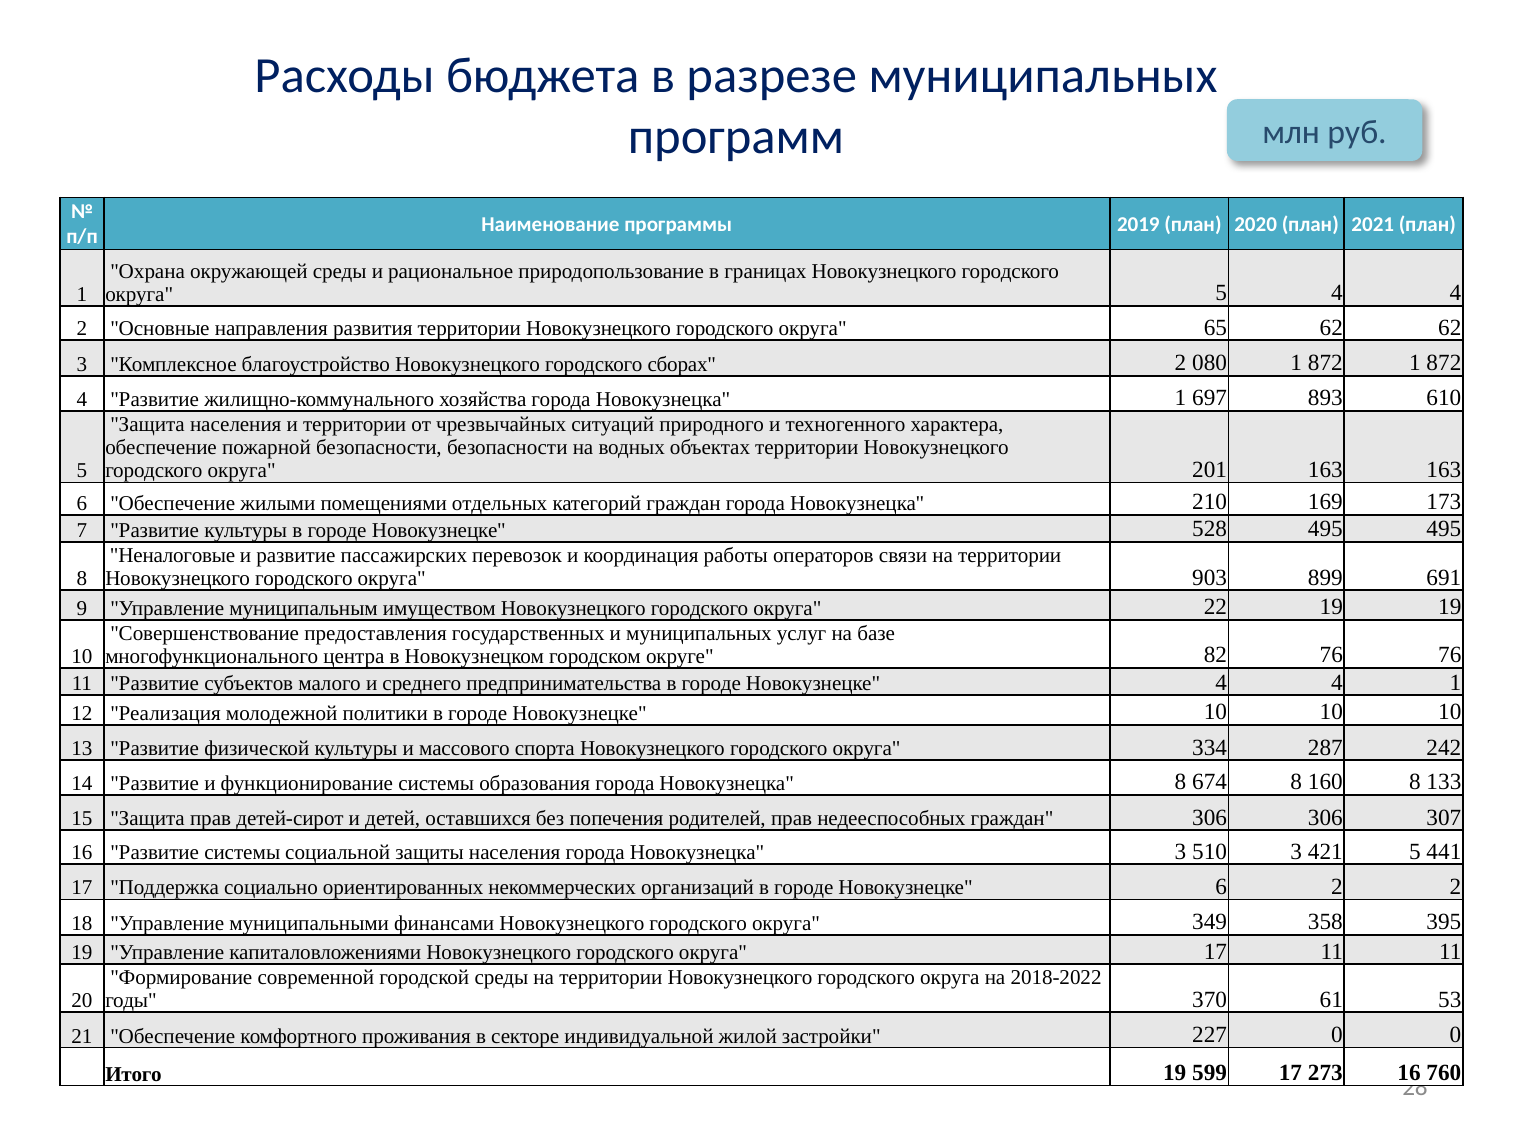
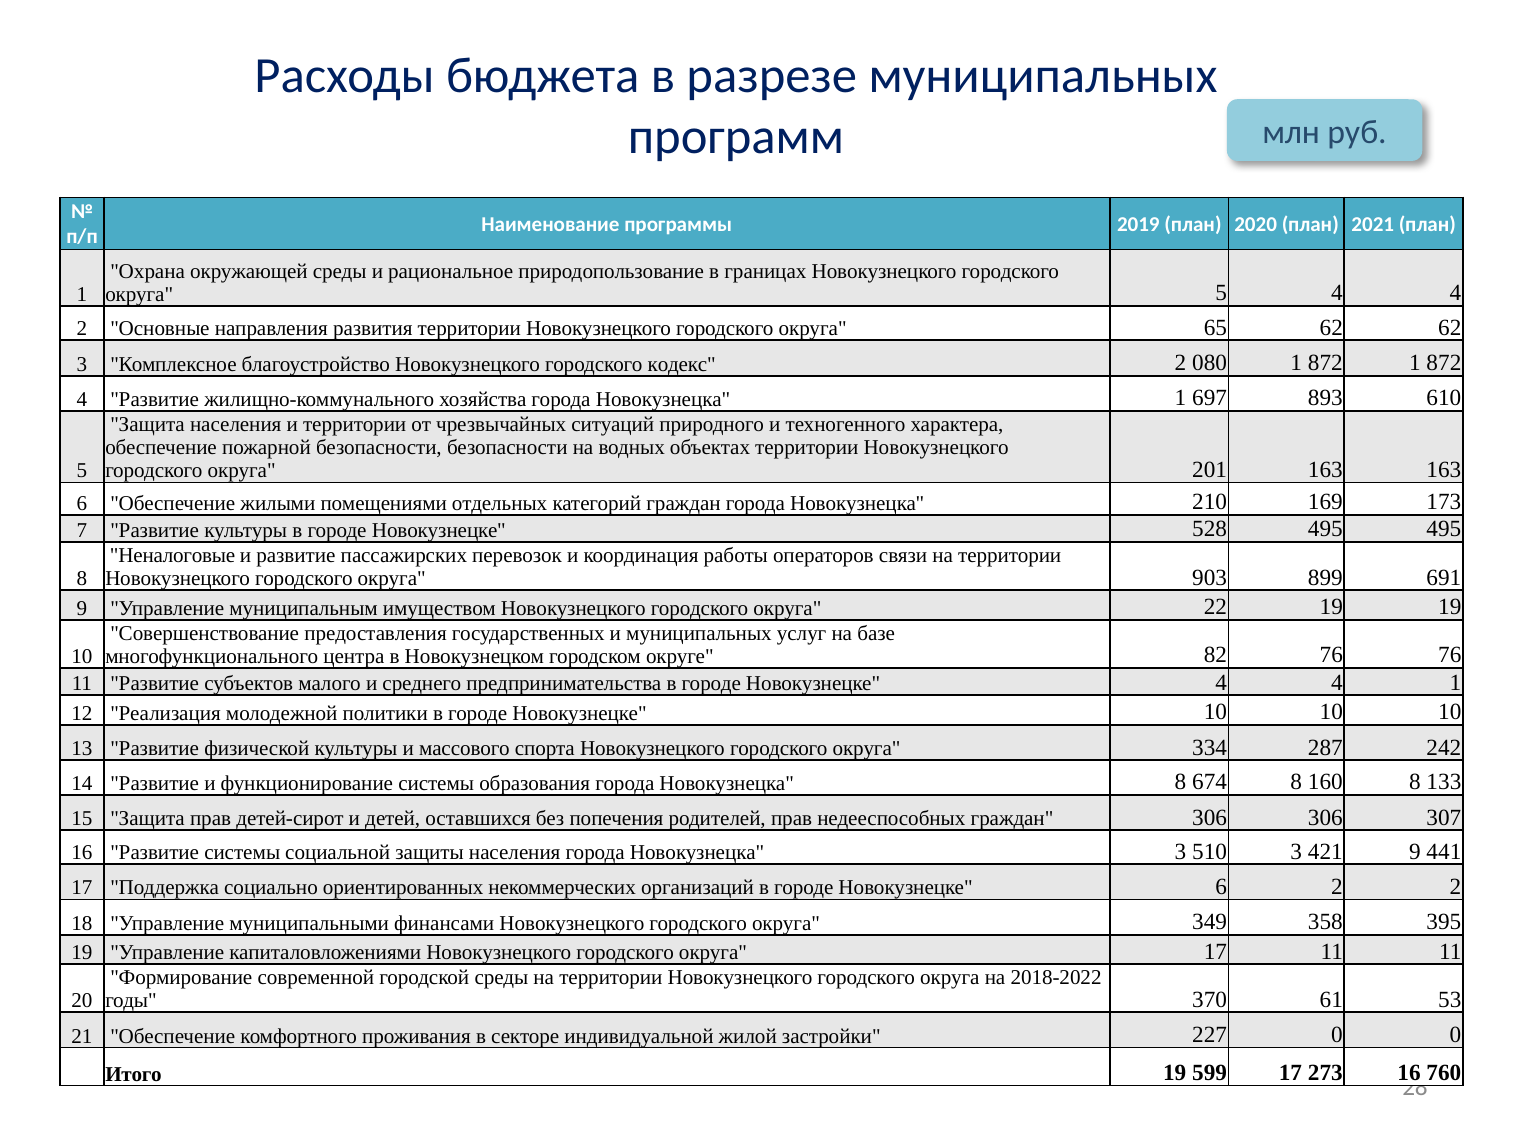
сборах: сборах -> кодекс
421 5: 5 -> 9
